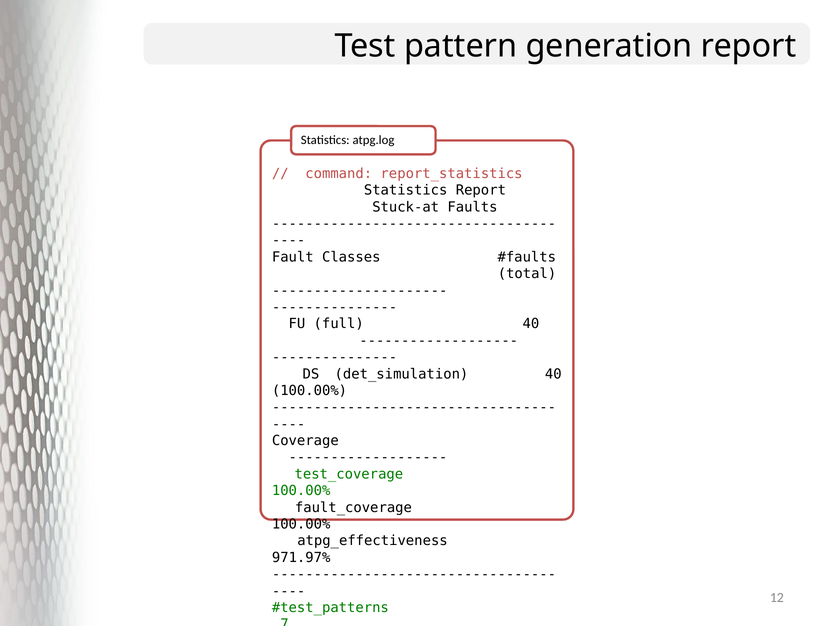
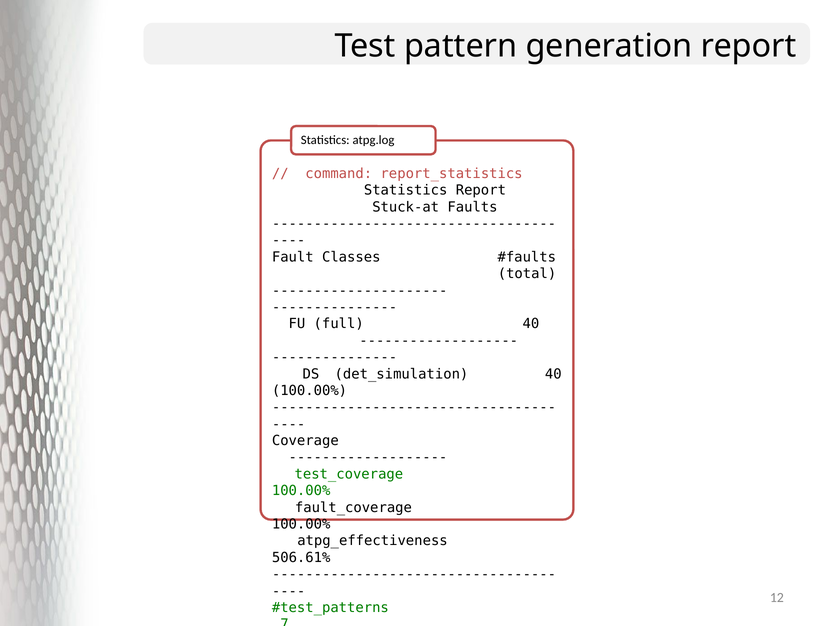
971.97%: 971.97% -> 506.61%
